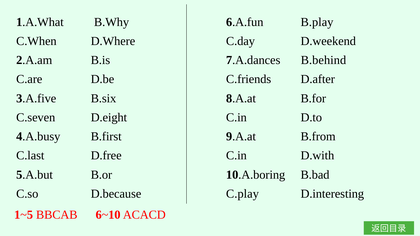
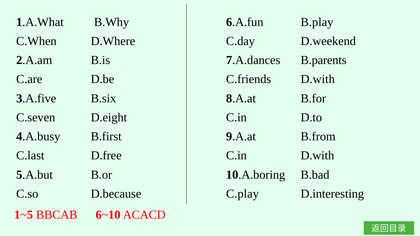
B.behind: B.behind -> B.parents
C.friends D.after: D.after -> D.with
